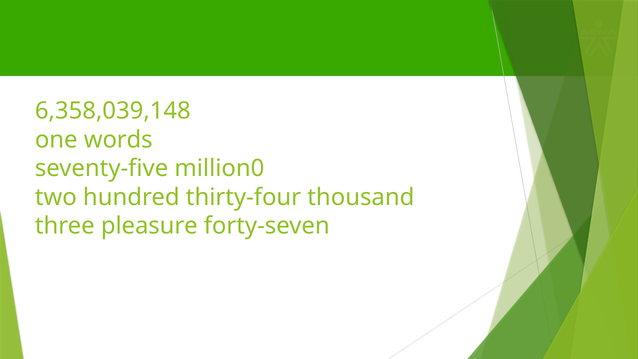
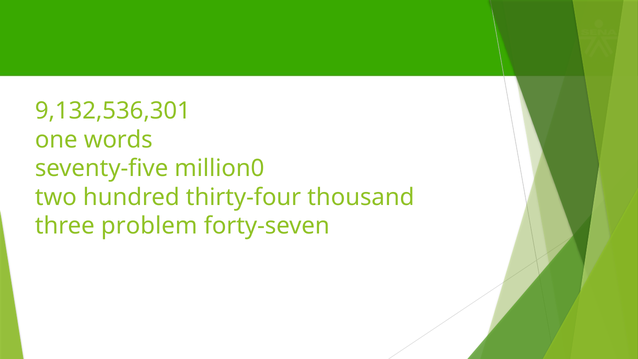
6,358,039,148: 6,358,039,148 -> 9,132,536,301
pleasure: pleasure -> problem
